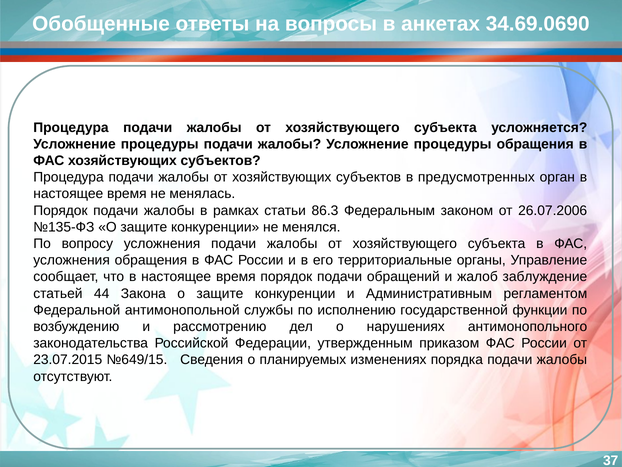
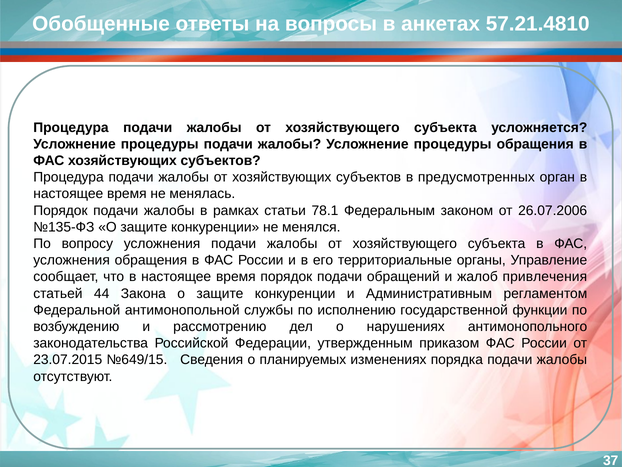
34.69.0690: 34.69.0690 -> 57.21.4810
86.3: 86.3 -> 78.1
заблуждение: заблуждение -> привлечения
